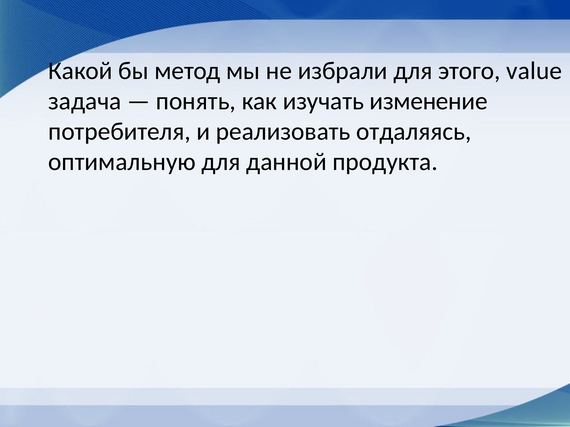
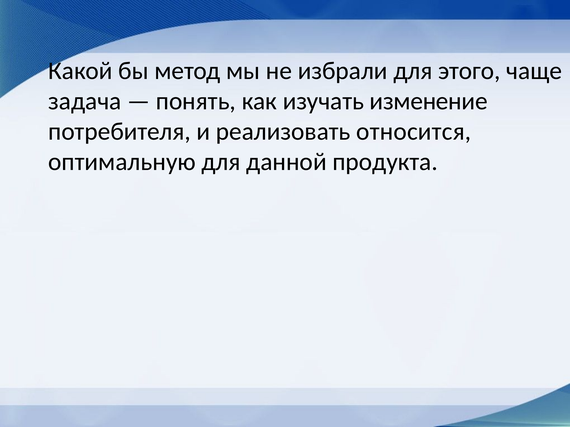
value: value -> чаще
отдаляясь: отдаляясь -> относится
